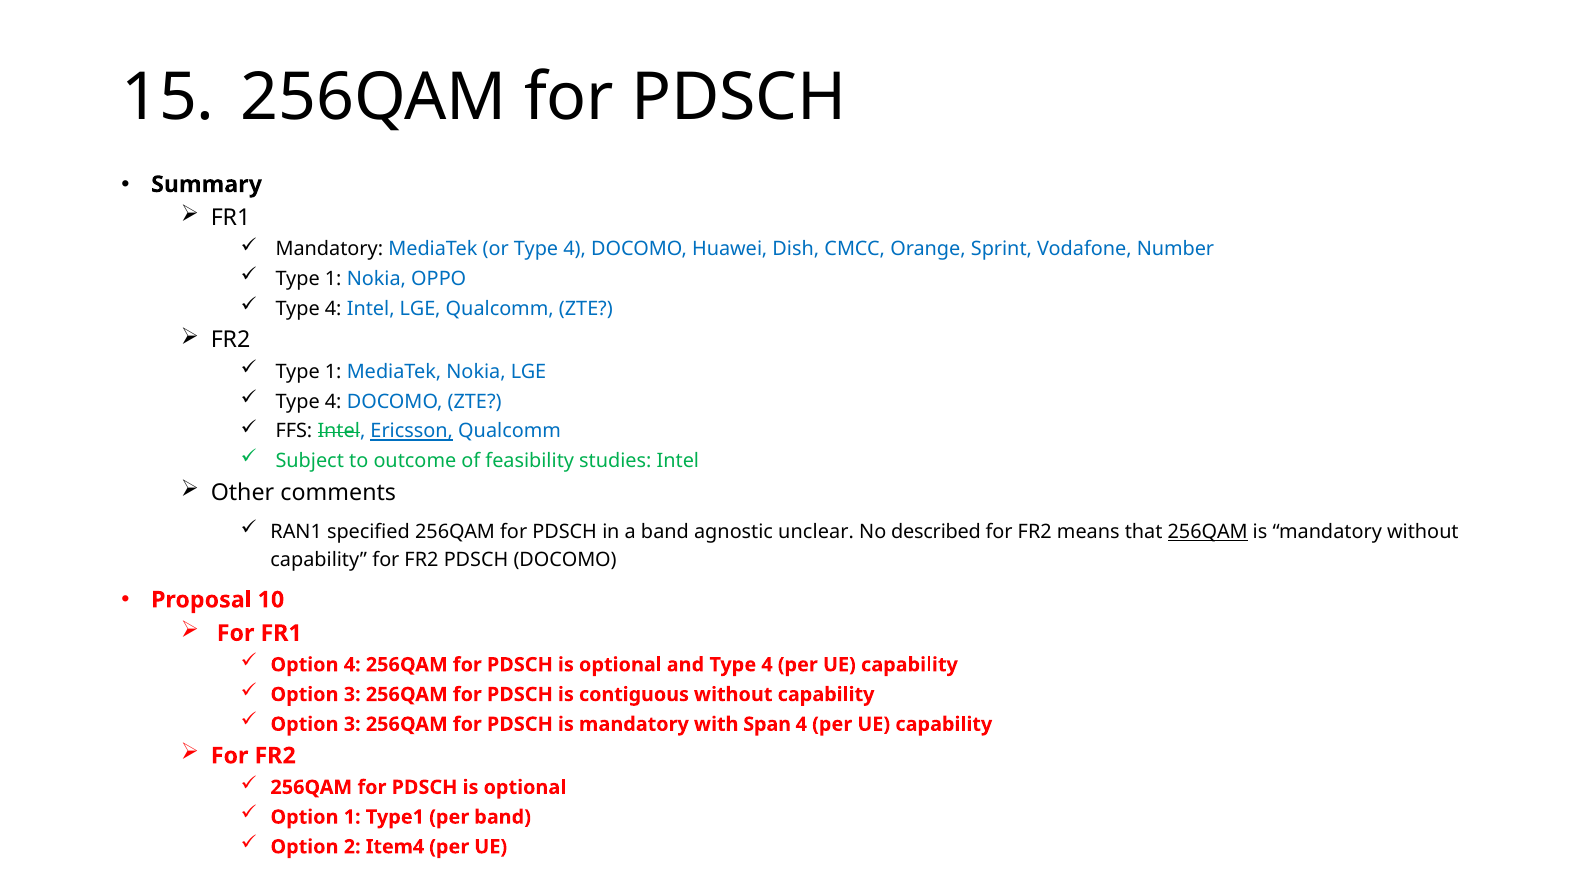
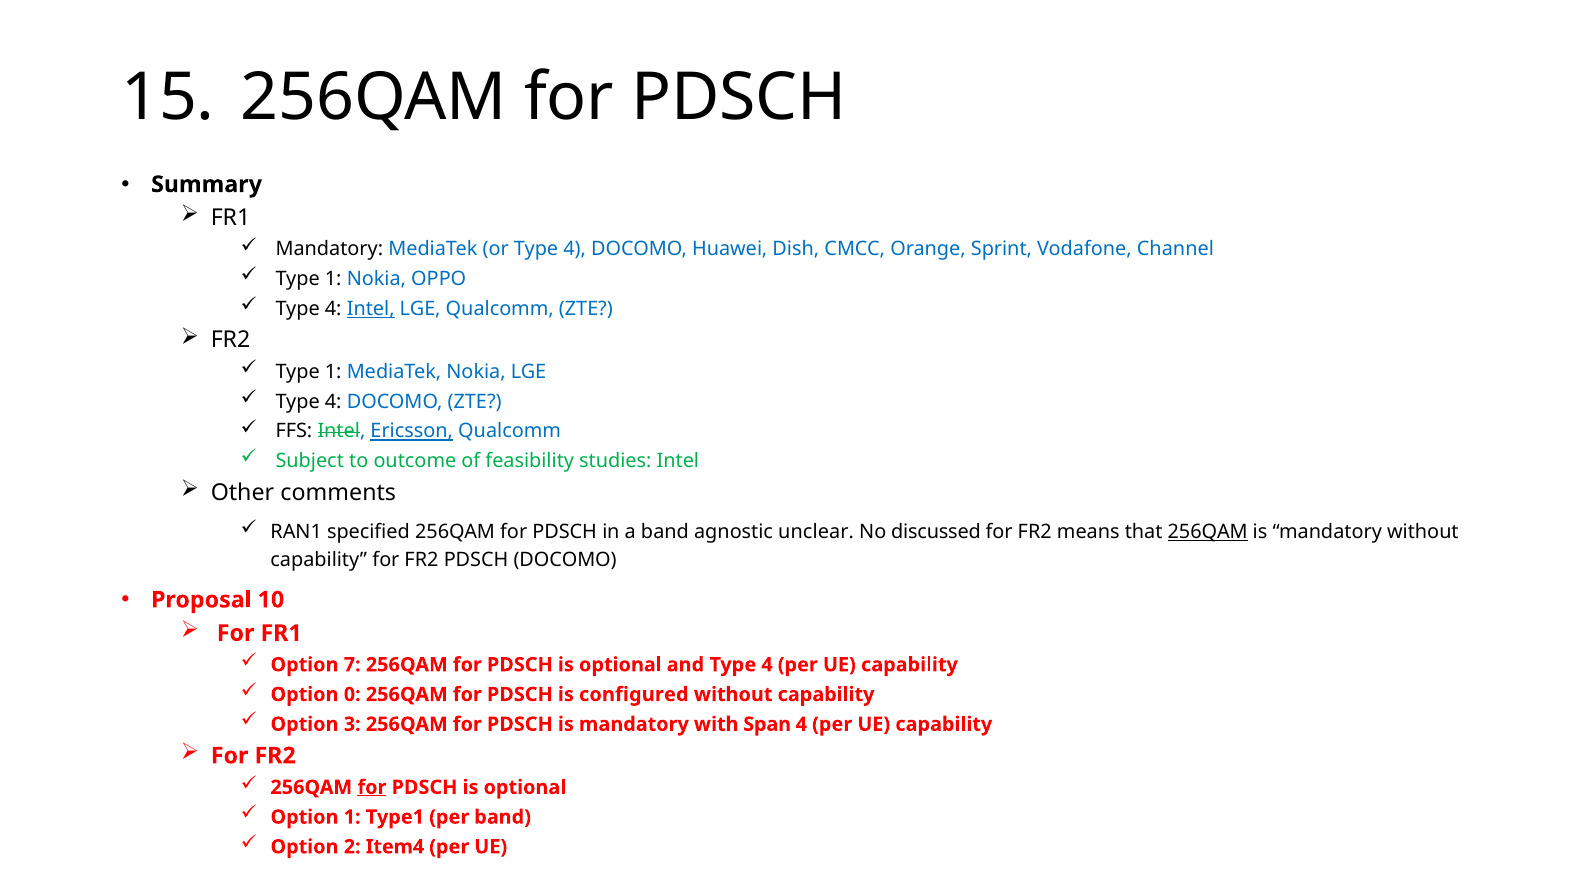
Number: Number -> Channel
Intel at (371, 309) underline: none -> present
described: described -> discussed
Option 4: 4 -> 7
3 at (352, 694): 3 -> 0
contiguous: contiguous -> configured
for at (372, 787) underline: none -> present
